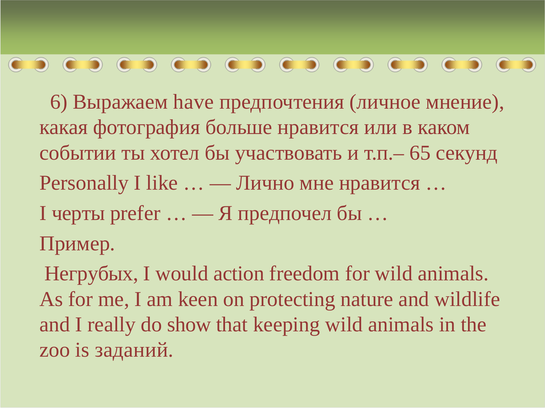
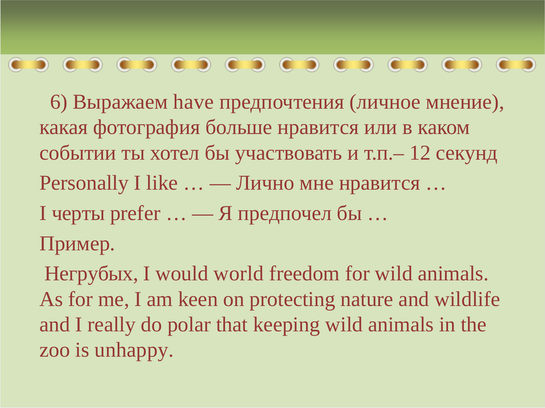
65: 65 -> 12
action: action -> world
show: show -> polar
заданий: заданий -> unhappy
